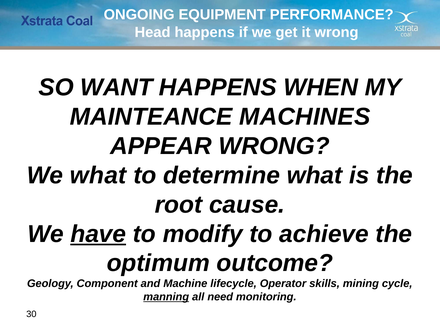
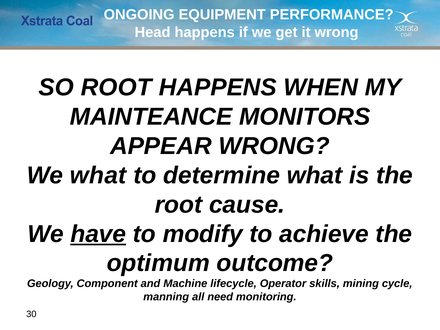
SO WANT: WANT -> ROOT
MACHINES: MACHINES -> MONITORS
manning underline: present -> none
